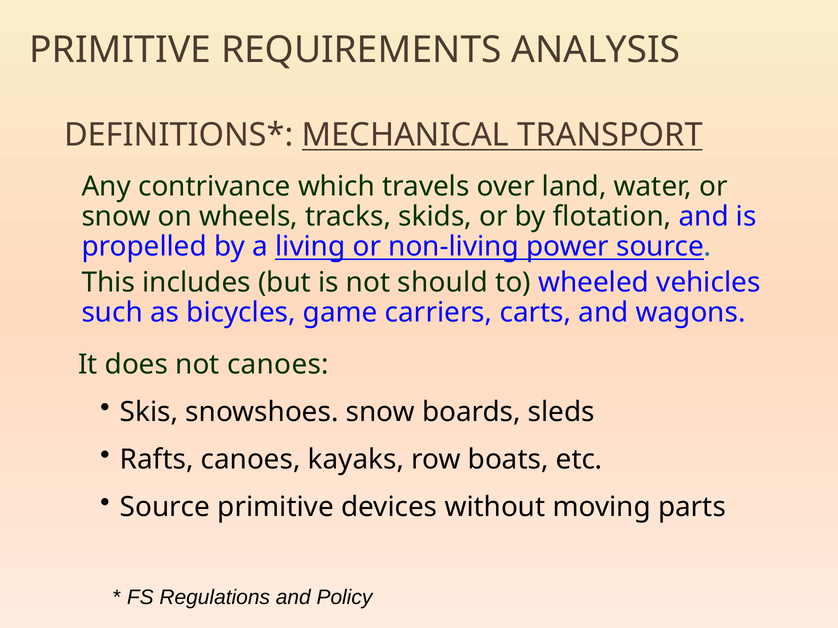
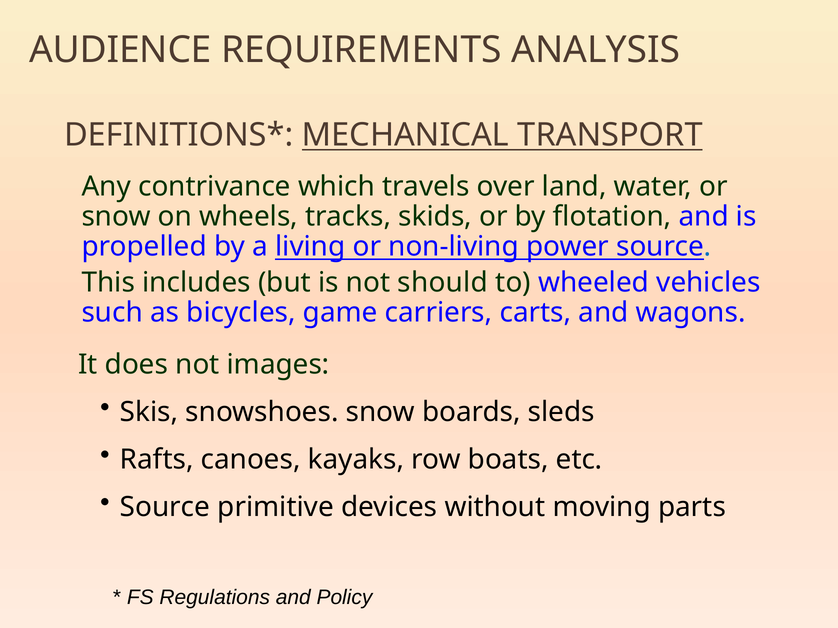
PRIMITIVE at (120, 50): PRIMITIVE -> AUDIENCE
not canoes: canoes -> images
